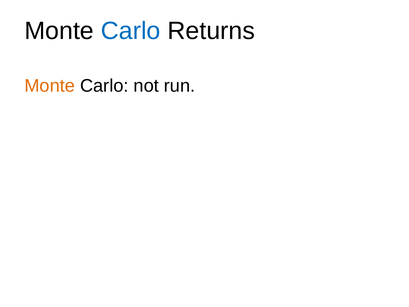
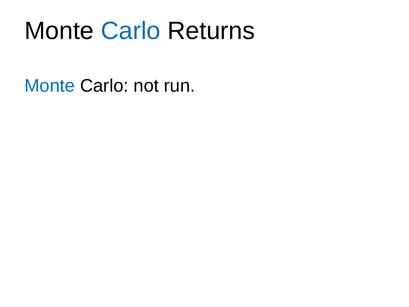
Monte at (50, 86) colour: orange -> blue
